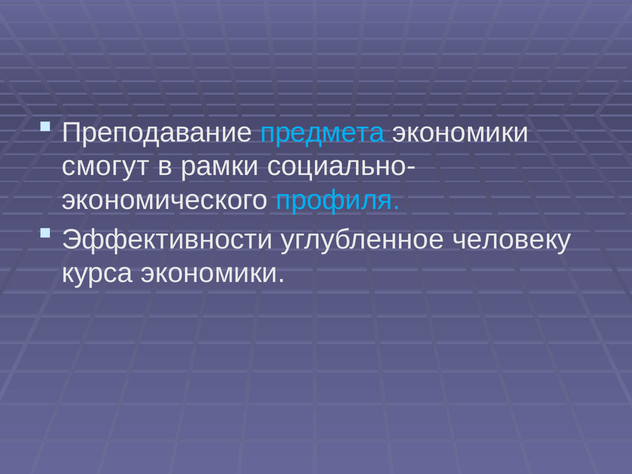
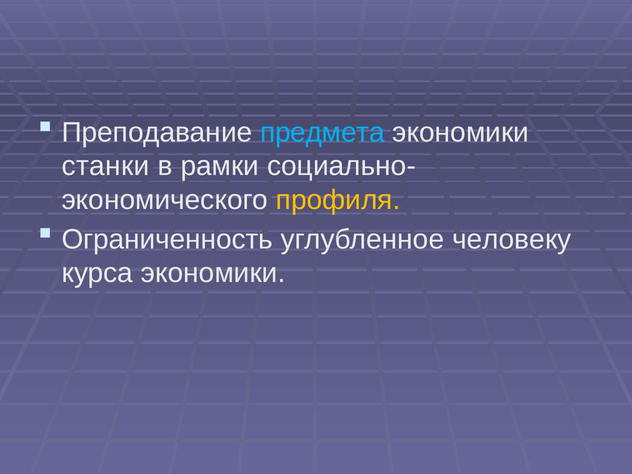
смогут: смогут -> станки
профиля colour: light blue -> yellow
Эффективности: Эффективности -> Ограниченность
